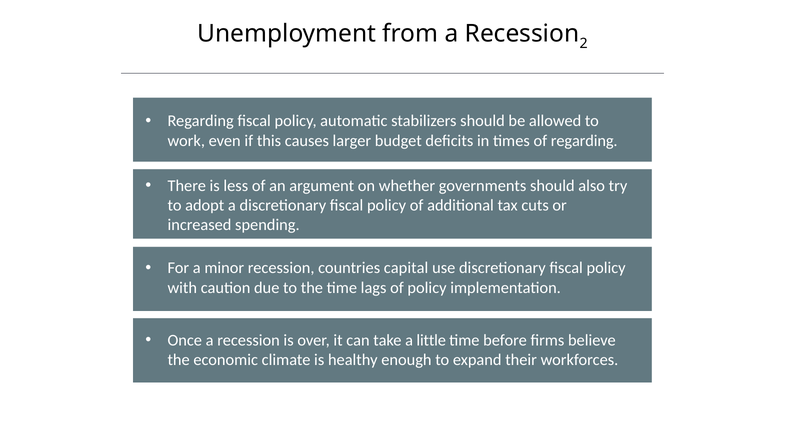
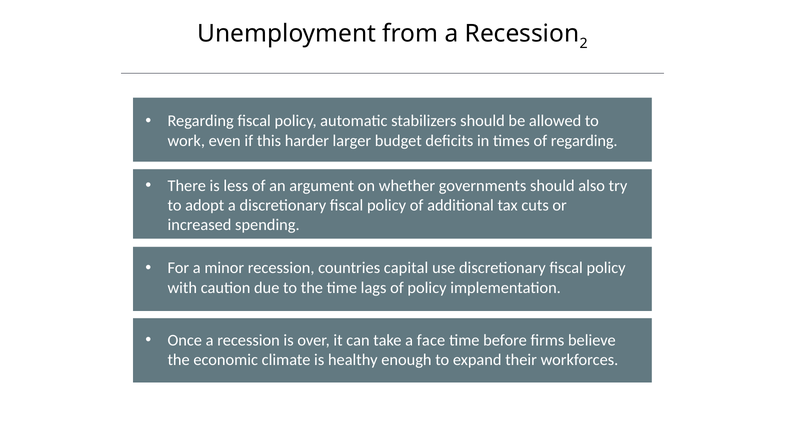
causes: causes -> harder
little: little -> face
